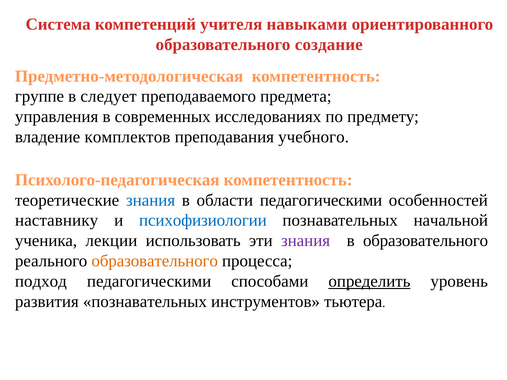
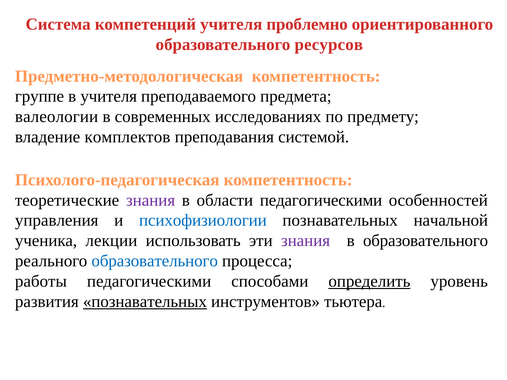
навыками: навыками -> проблемно
создание: создание -> ресурсов
в следует: следует -> учителя
управления: управления -> валеологии
учебного: учебного -> системой
знания at (151, 200) colour: blue -> purple
наставнику: наставнику -> управления
образовательного at (155, 261) colour: orange -> blue
подход: подход -> работы
познавательных at (145, 302) underline: none -> present
